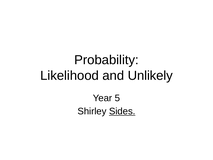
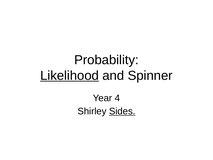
Likelihood underline: none -> present
Unlikely: Unlikely -> Spinner
5: 5 -> 4
